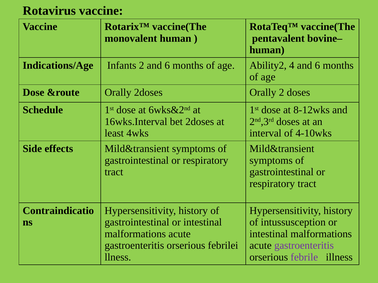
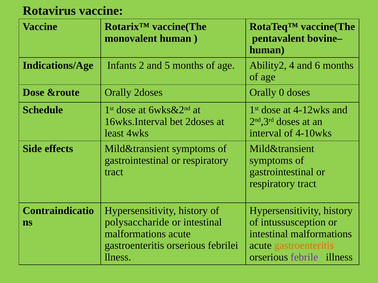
2 and 6: 6 -> 5
Orally 2: 2 -> 0
8-12wks: 8-12wks -> 4-12wks
gastrointestinal at (137, 223): gastrointestinal -> polysaccharide
gastroenteritis at (304, 246) colour: purple -> orange
